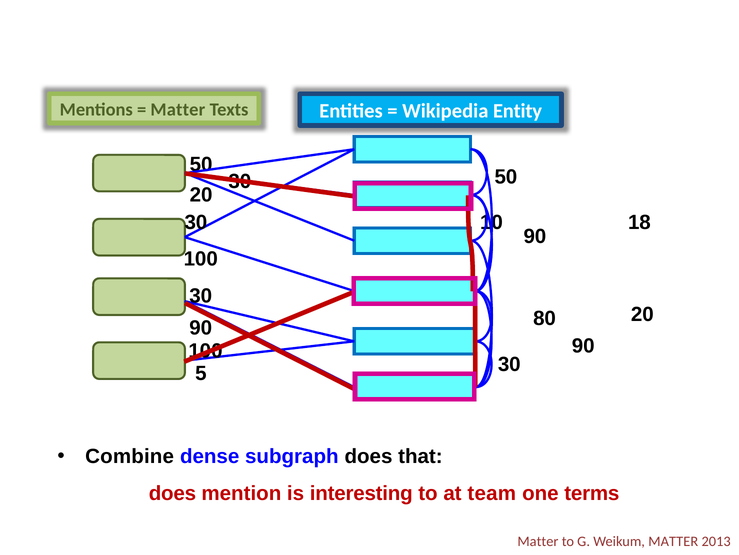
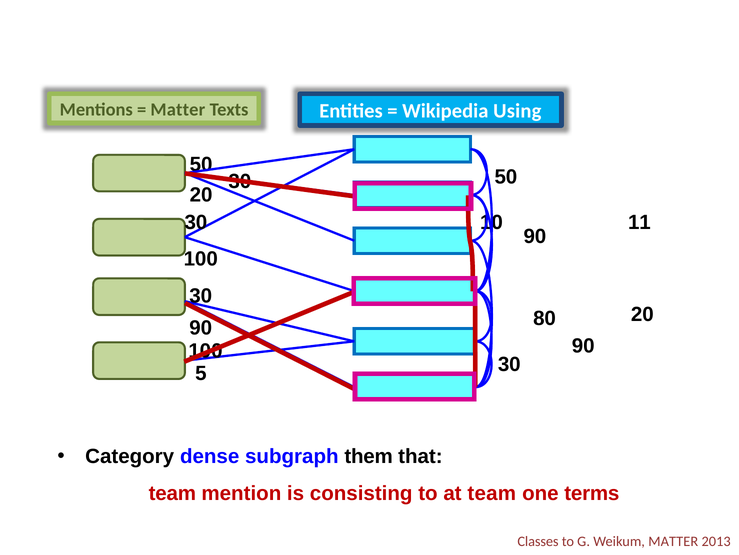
Entity: Entity -> Using
18: 18 -> 11
Combine: Combine -> Category
subgraph does: does -> them
does at (172, 493): does -> team
interesting: interesting -> consisting
Matter at (538, 541): Matter -> Classes
